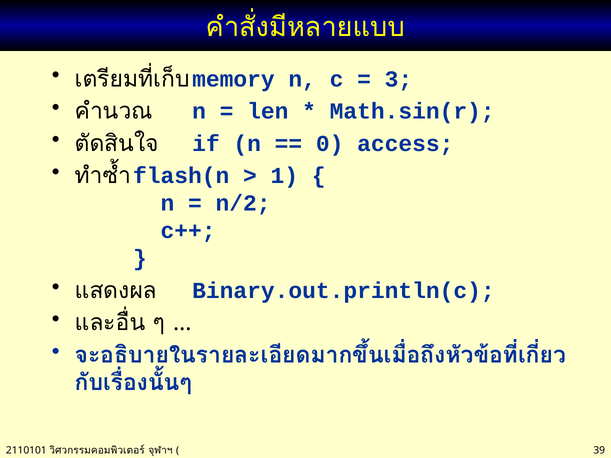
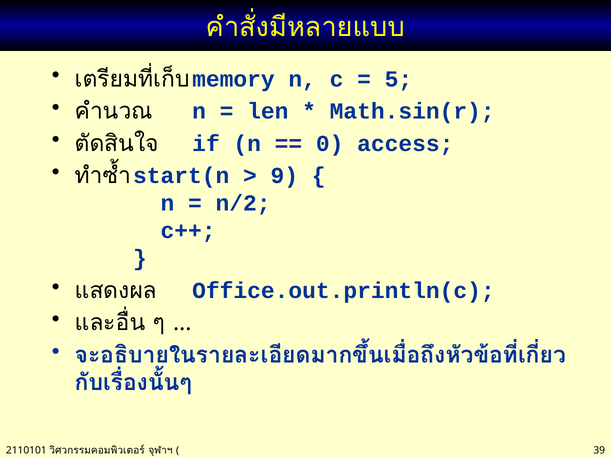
3: 3 -> 5
flash(n: flash(n -> start(n
1: 1 -> 9
Binary.out.println(c: Binary.out.println(c -> Office.out.println(c
